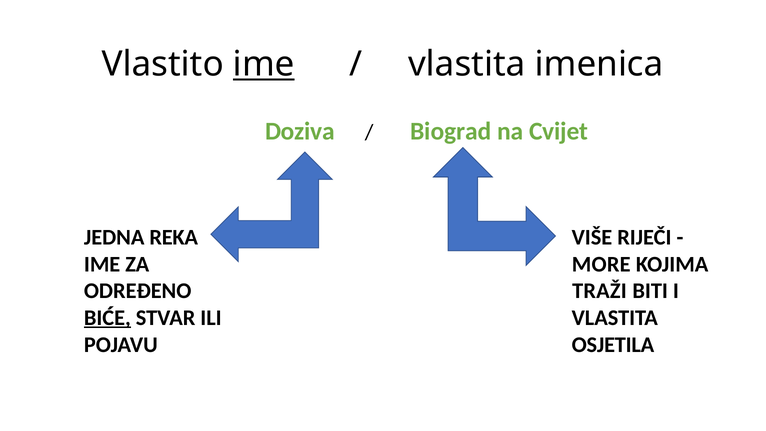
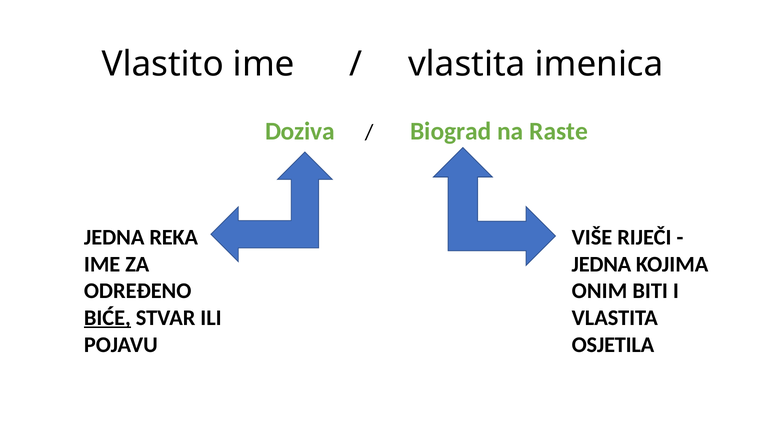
ime at (264, 64) underline: present -> none
Cvijet: Cvijet -> Raste
MORE at (601, 264): MORE -> JEDNA
TRAŽI: TRAŽI -> ONIM
